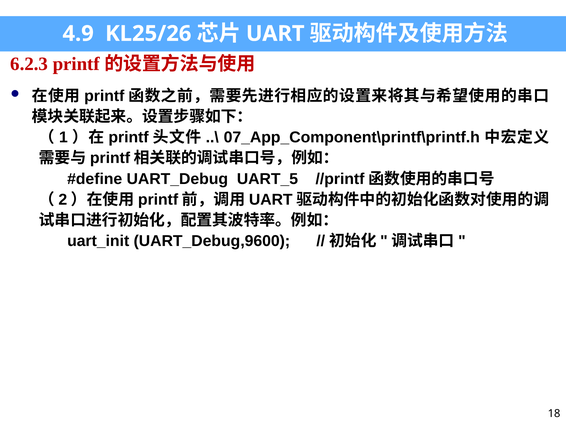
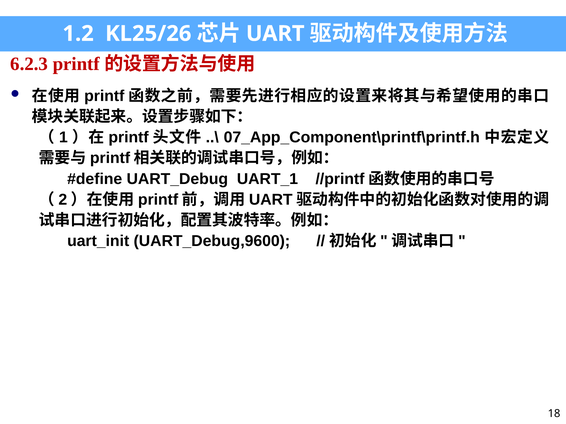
4.9: 4.9 -> 1.2
UART_5: UART_5 -> UART_1
